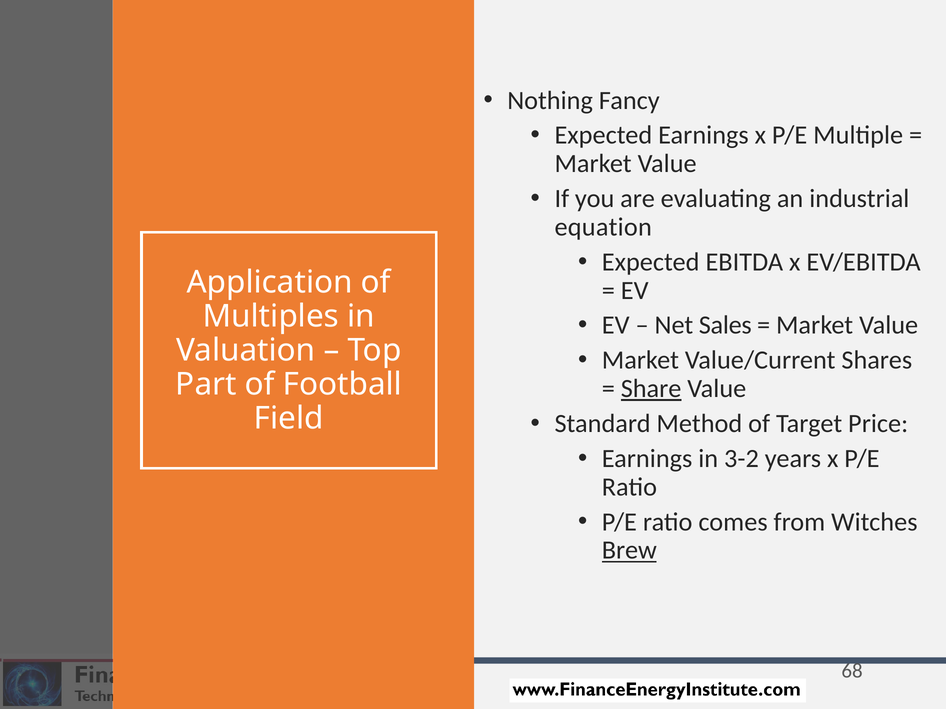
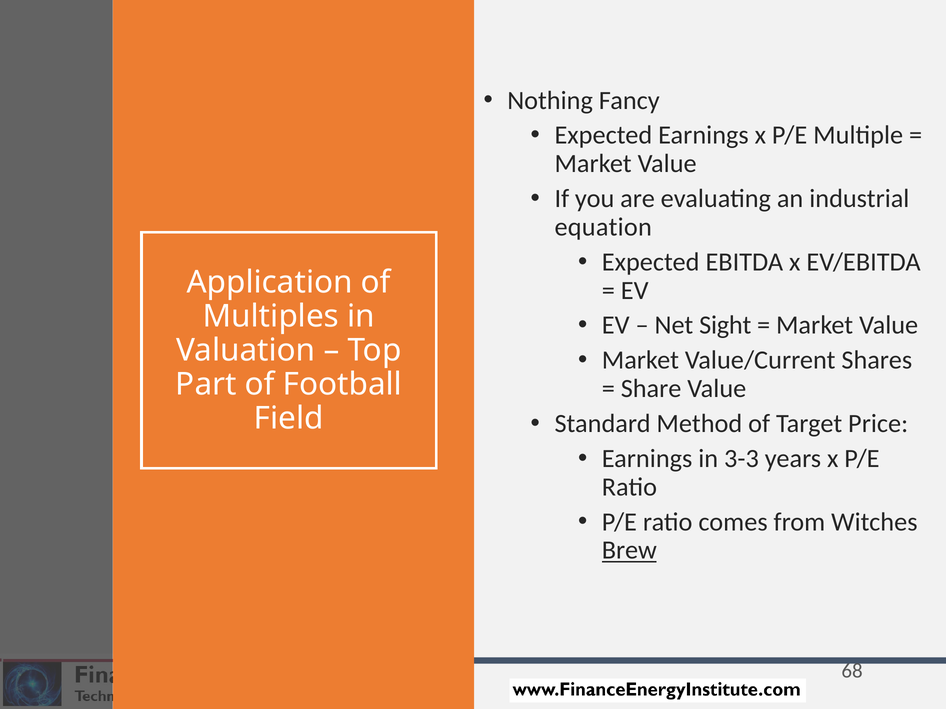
Sales: Sales -> Sight
Share underline: present -> none
3-2: 3-2 -> 3-3
